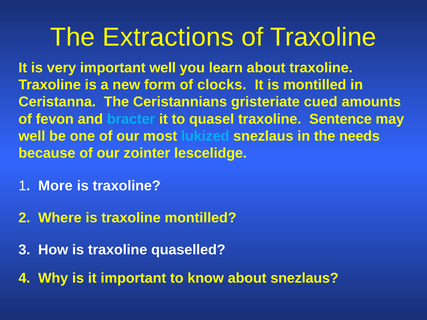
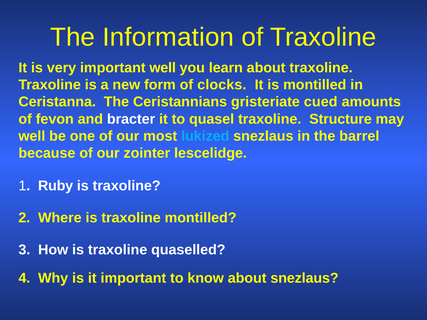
Extractions: Extractions -> Information
bracter colour: light blue -> white
Sentence: Sentence -> Structure
needs: needs -> barrel
More: More -> Ruby
